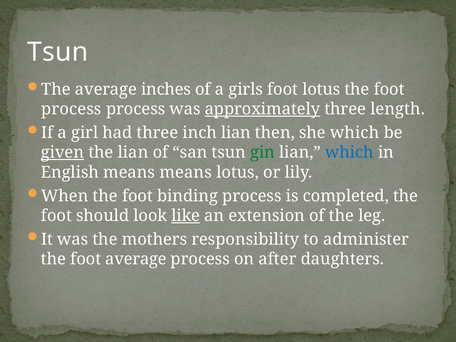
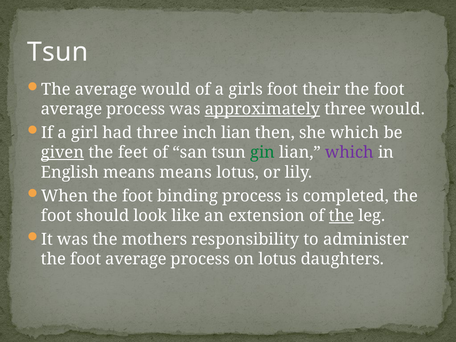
average inches: inches -> would
foot lotus: lotus -> their
process at (71, 109): process -> average
three length: length -> would
the lian: lian -> feet
which at (349, 153) colour: blue -> purple
like underline: present -> none
the at (342, 216) underline: none -> present
on after: after -> lotus
